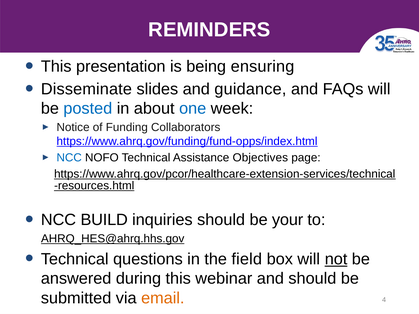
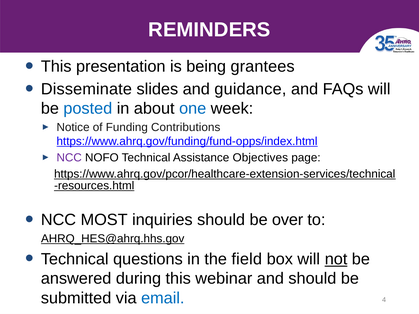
ensuring: ensuring -> grantees
Collaborators: Collaborators -> Contributions
NCC at (69, 158) colour: blue -> purple
BUILD: BUILD -> MOST
your: your -> over
email colour: orange -> blue
